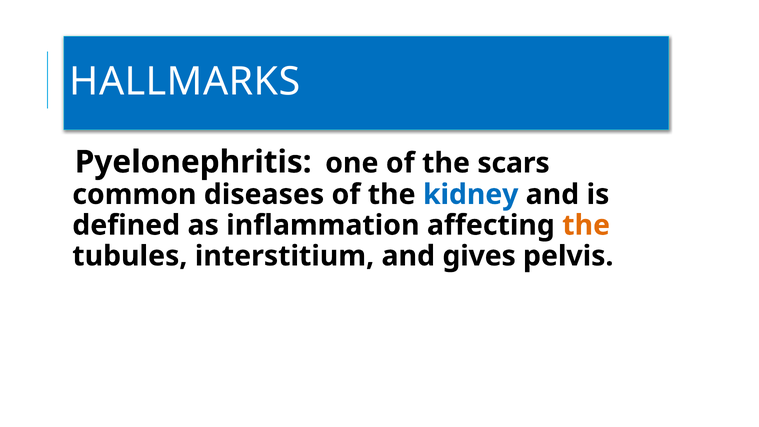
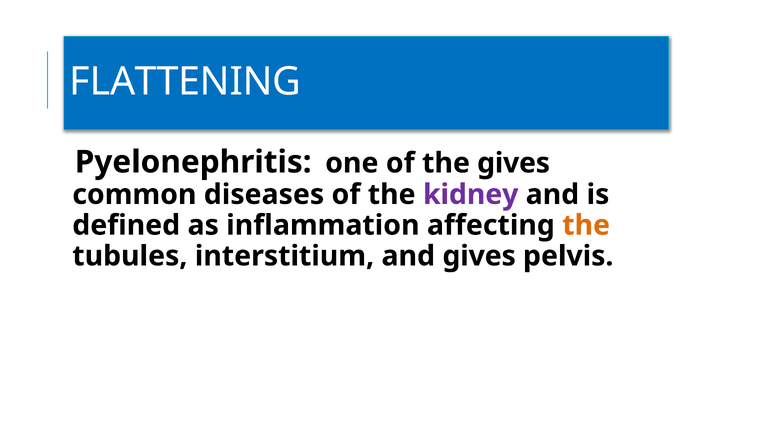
HALLMARKS: HALLMARKS -> FLATTENING
the scars: scars -> gives
kidney colour: blue -> purple
